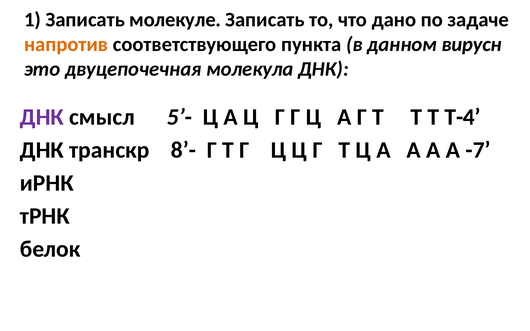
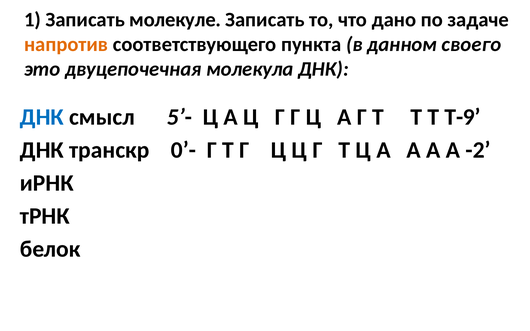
вирусн: вирусн -> своего
ДНК at (42, 117) colour: purple -> blue
Т-4: Т-4 -> Т-9
8’-: 8’- -> 0’-
-7: -7 -> -2
